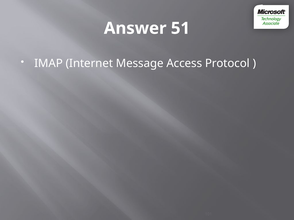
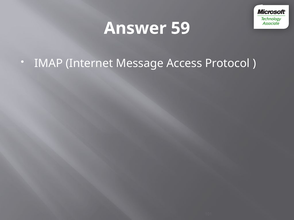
51: 51 -> 59
